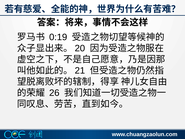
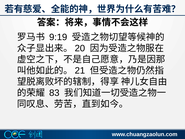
0:19: 0:19 -> 9:19
26: 26 -> 83
